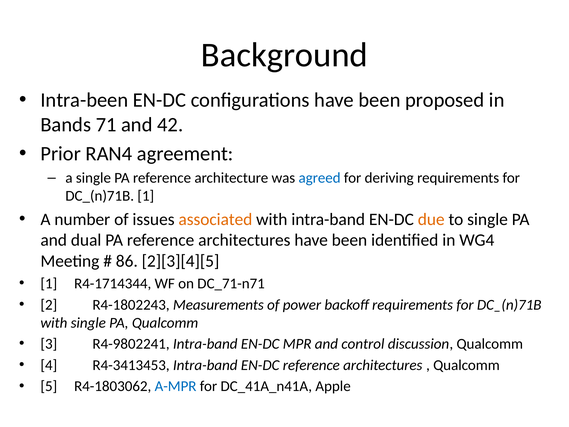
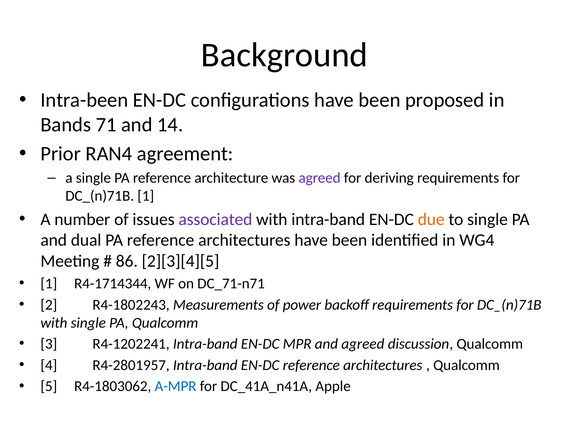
42: 42 -> 14
agreed at (320, 178) colour: blue -> purple
associated colour: orange -> purple
R4-9802241: R4-9802241 -> R4-1202241
and control: control -> agreed
R4-3413453: R4-3413453 -> R4-2801957
